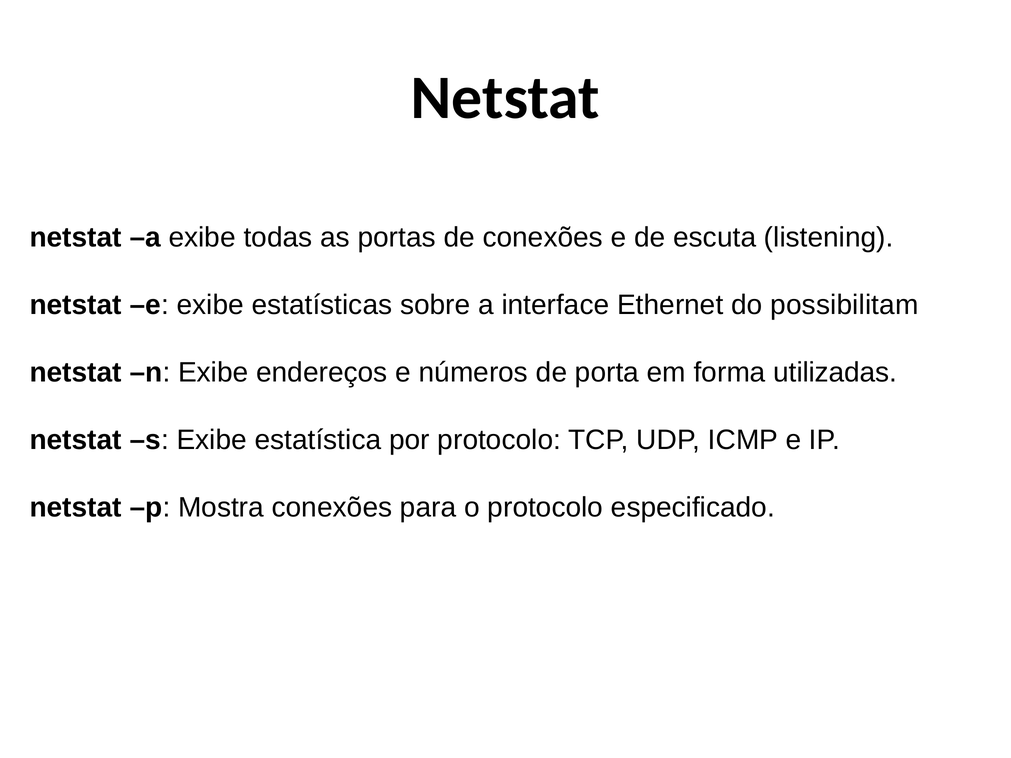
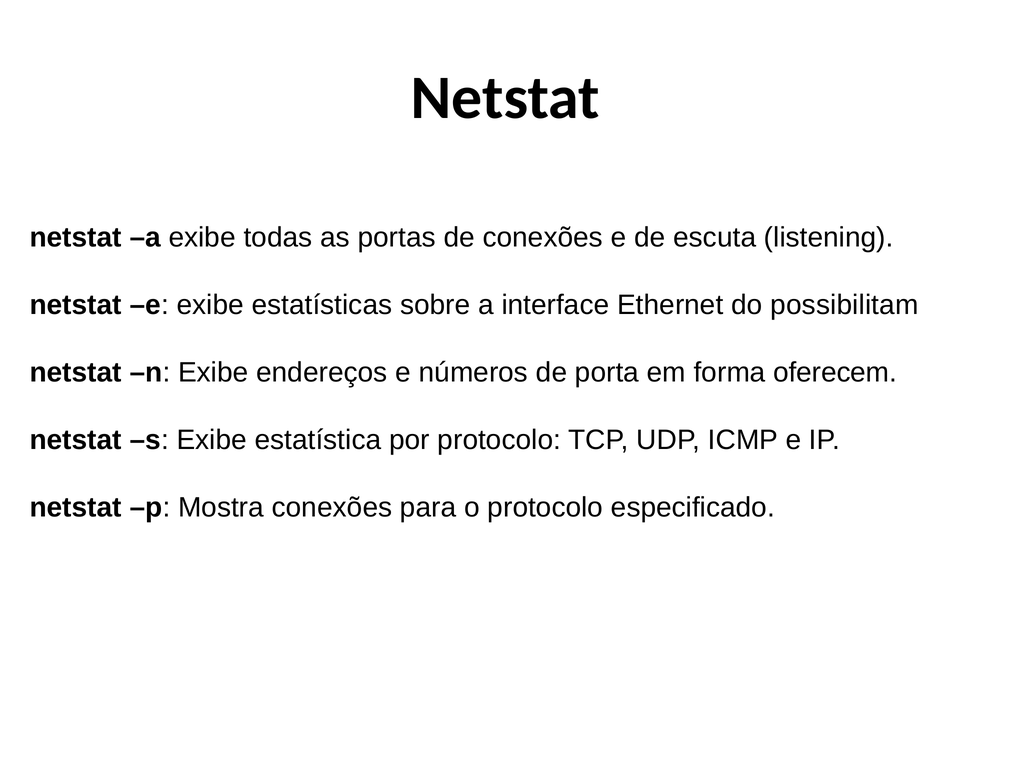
utilizadas: utilizadas -> oferecem
